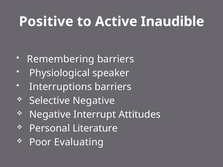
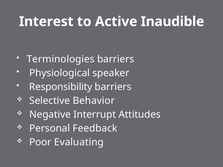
Positive: Positive -> Interest
Remembering: Remembering -> Terminologies
Interruptions: Interruptions -> Responsibility
Selective Negative: Negative -> Behavior
Literature: Literature -> Feedback
